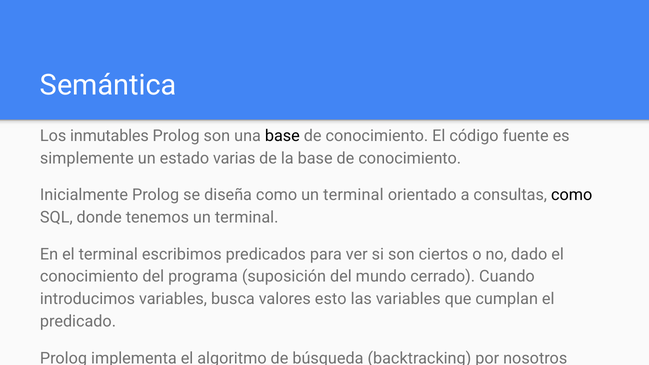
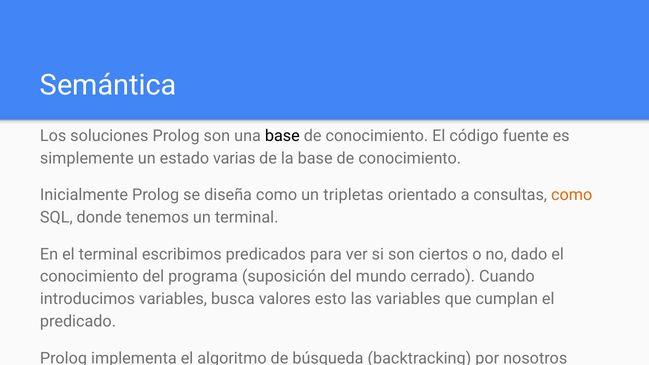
inmutables: inmutables -> soluciones
como un terminal: terminal -> tripletas
como at (572, 195) colour: black -> orange
